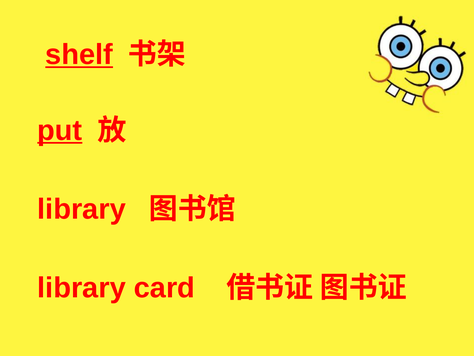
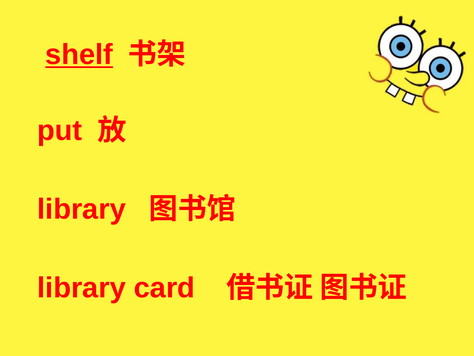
put underline: present -> none
